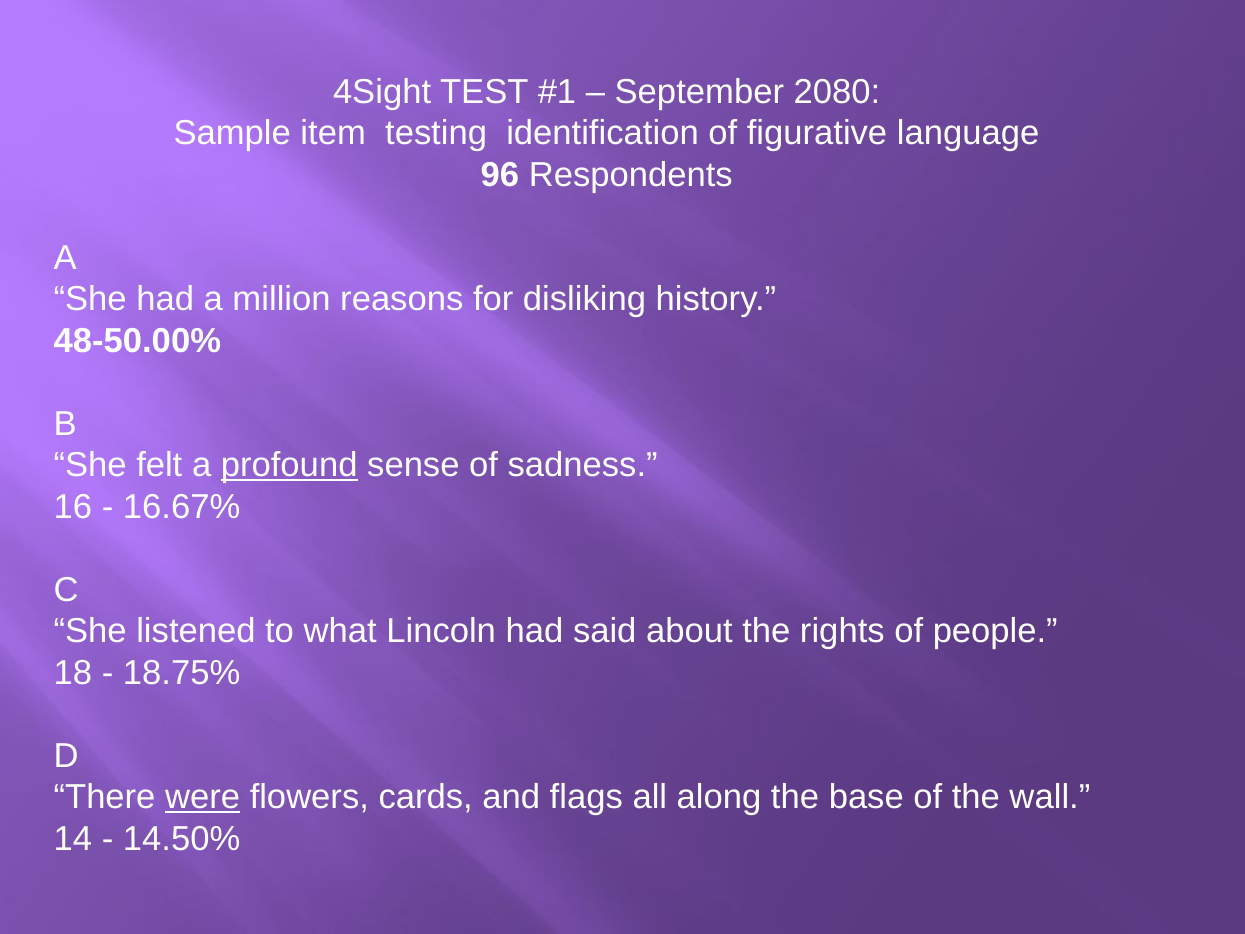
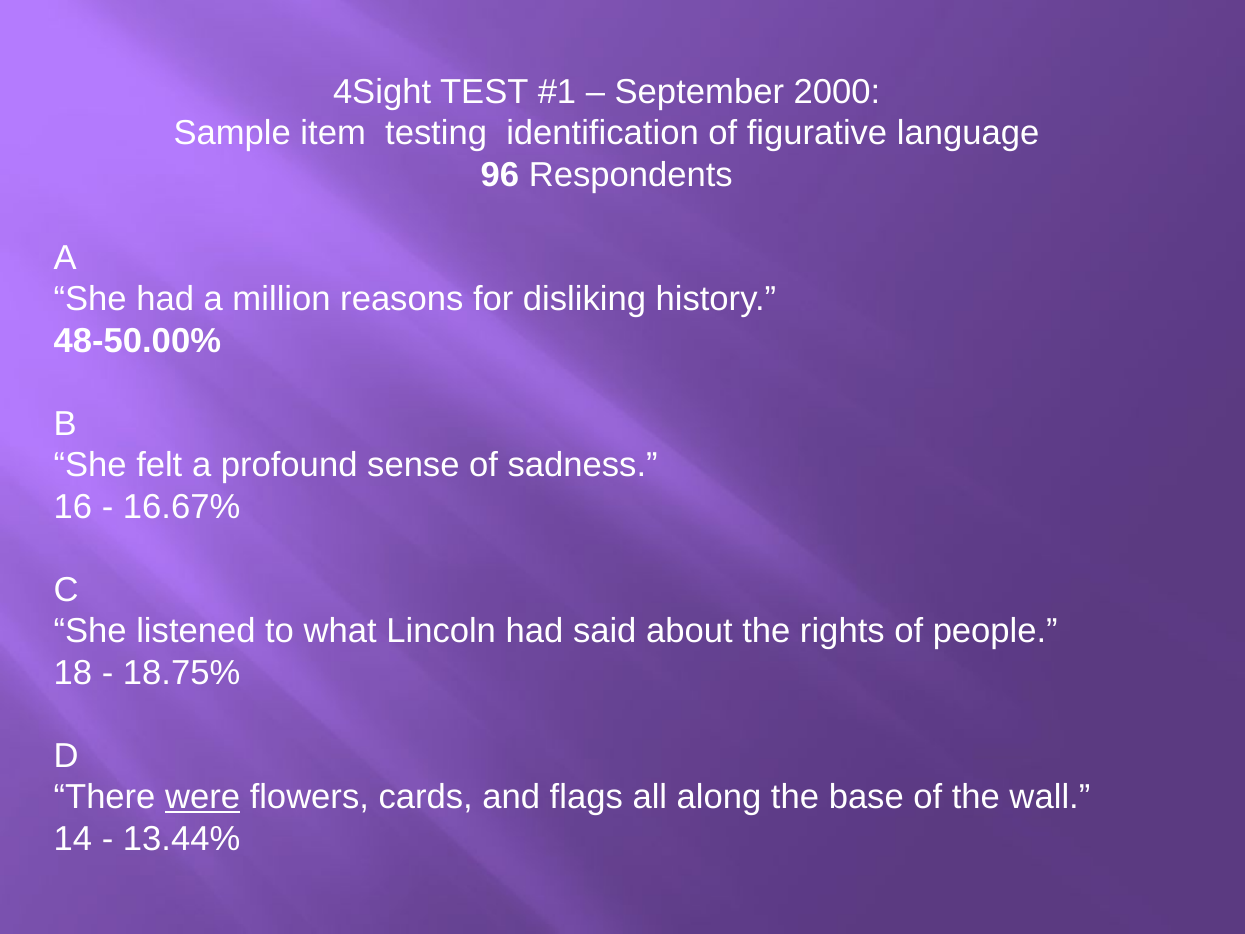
2080: 2080 -> 2000
profound underline: present -> none
14.50%: 14.50% -> 13.44%
